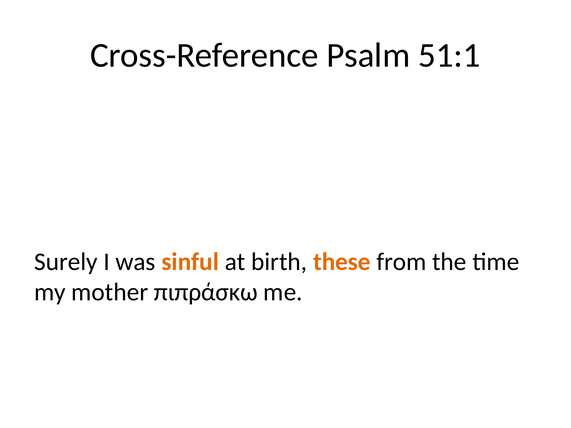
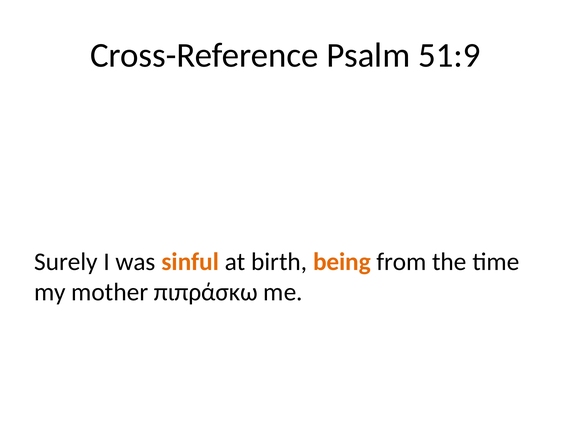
51:1: 51:1 -> 51:9
these: these -> being
